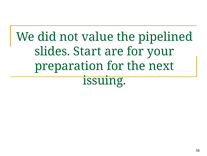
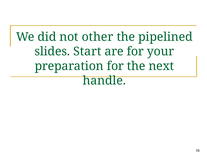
value: value -> other
issuing: issuing -> handle
